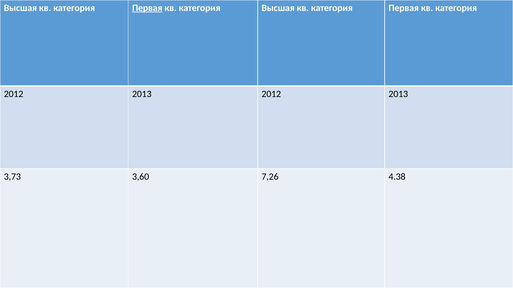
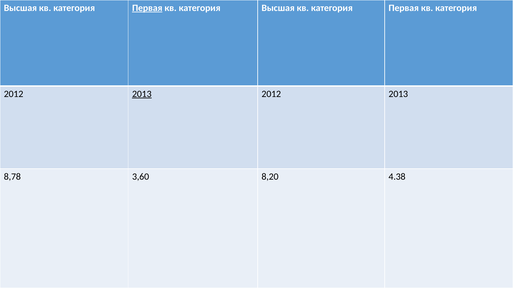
2013 at (142, 94) underline: none -> present
3,73: 3,73 -> 8,78
7,26: 7,26 -> 8,20
